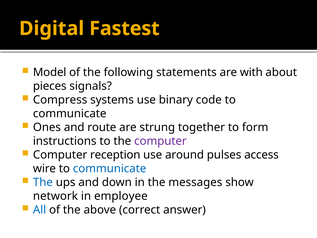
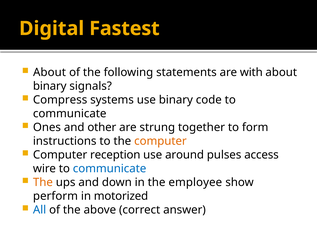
Model at (50, 72): Model -> About
pieces at (50, 86): pieces -> binary
route: route -> other
computer at (160, 141) colour: purple -> orange
The at (43, 182) colour: blue -> orange
messages: messages -> employee
network: network -> perform
employee: employee -> motorized
